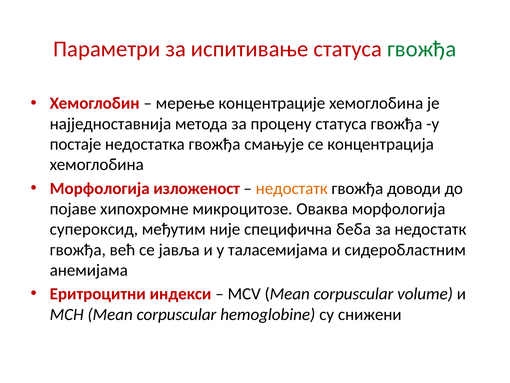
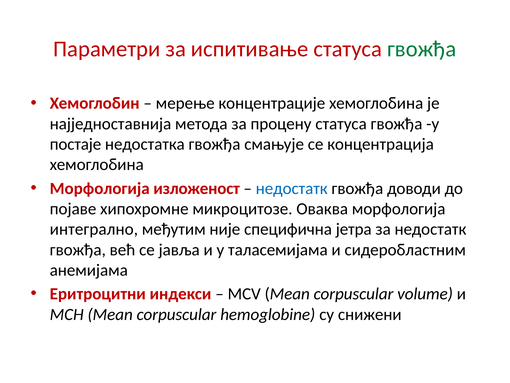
недостатк at (292, 188) colour: orange -> blue
супероксид: супероксид -> интегрално
беба: беба -> јетра
